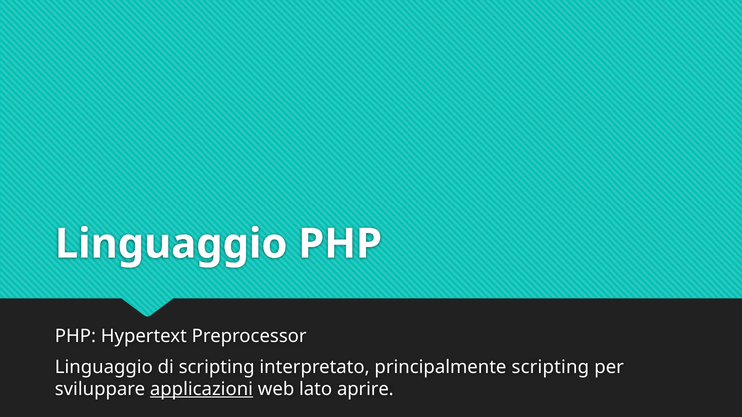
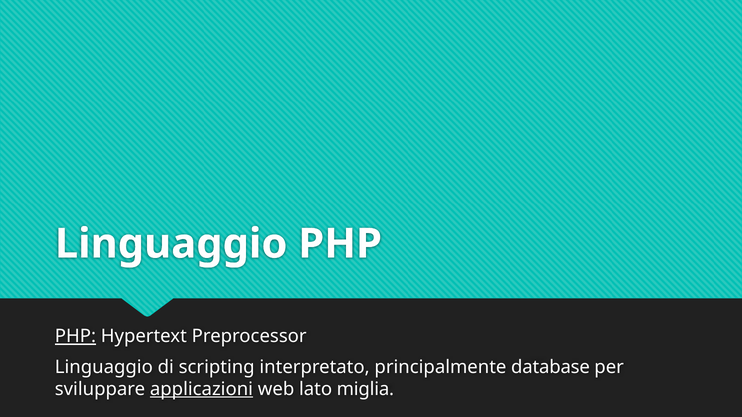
PHP at (75, 337) underline: none -> present
principalmente scripting: scripting -> database
aprire: aprire -> miglia
